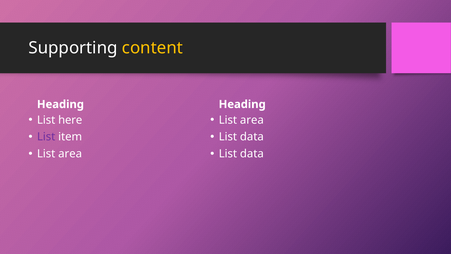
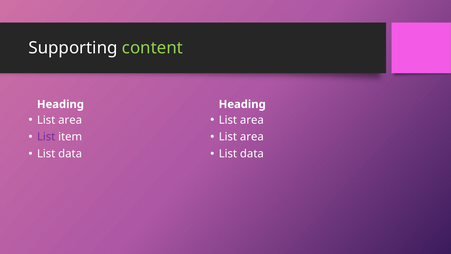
content colour: yellow -> light green
here at (70, 120): here -> area
data at (252, 137): data -> area
area at (70, 154): area -> data
